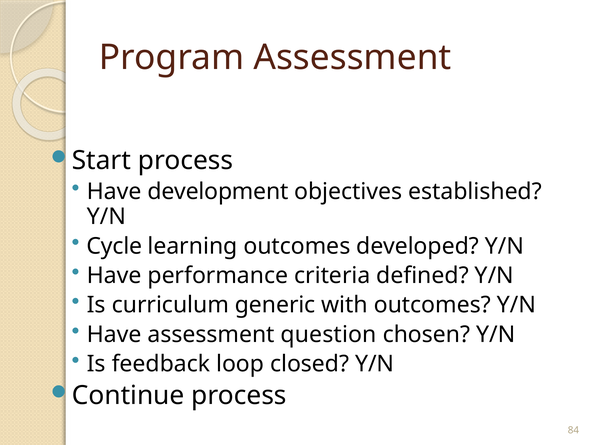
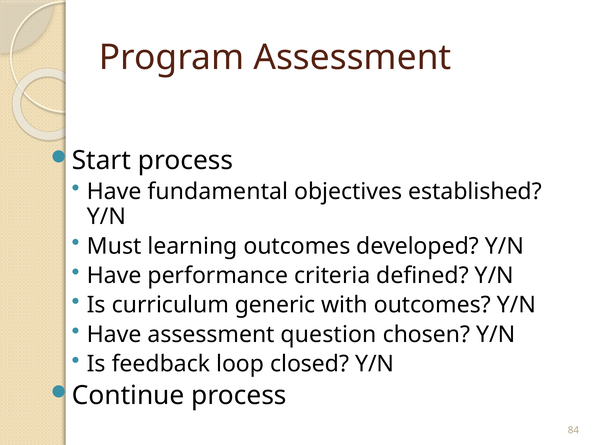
development: development -> fundamental
Cycle: Cycle -> Must
